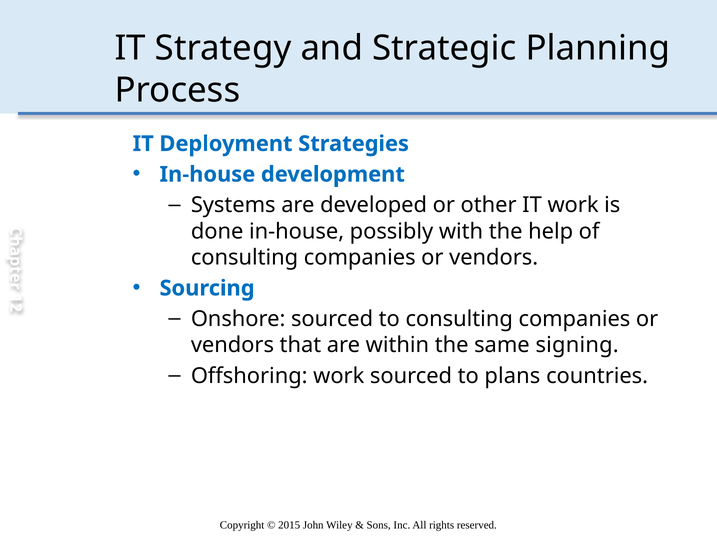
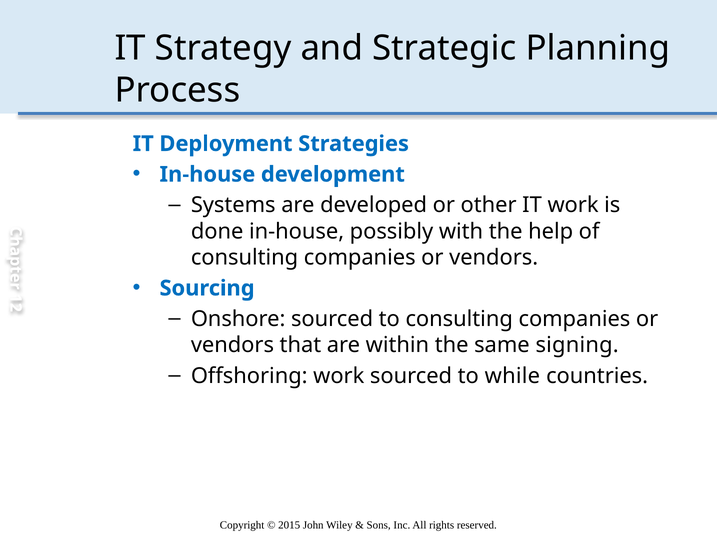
plans: plans -> while
